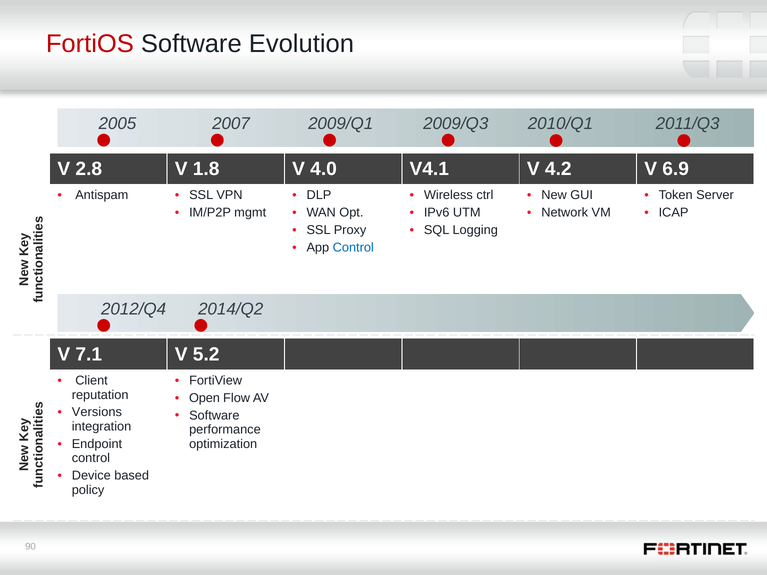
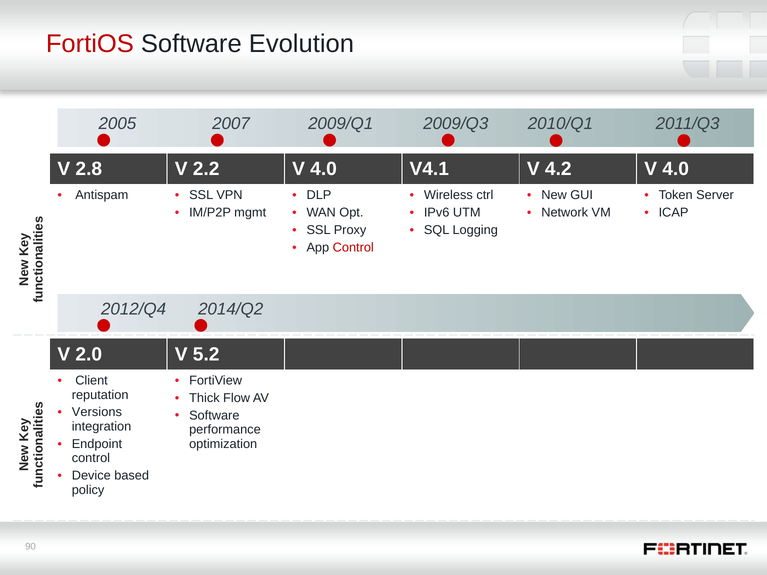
1.8: 1.8 -> 2.2
4.2 V 6.9: 6.9 -> 4.0
Control at (353, 248) colour: blue -> red
7.1: 7.1 -> 2.0
Open: Open -> Thick
